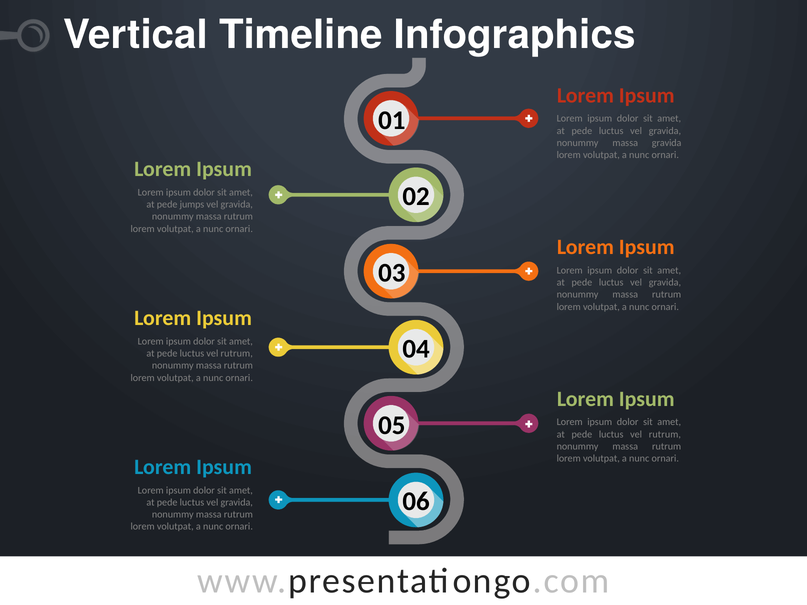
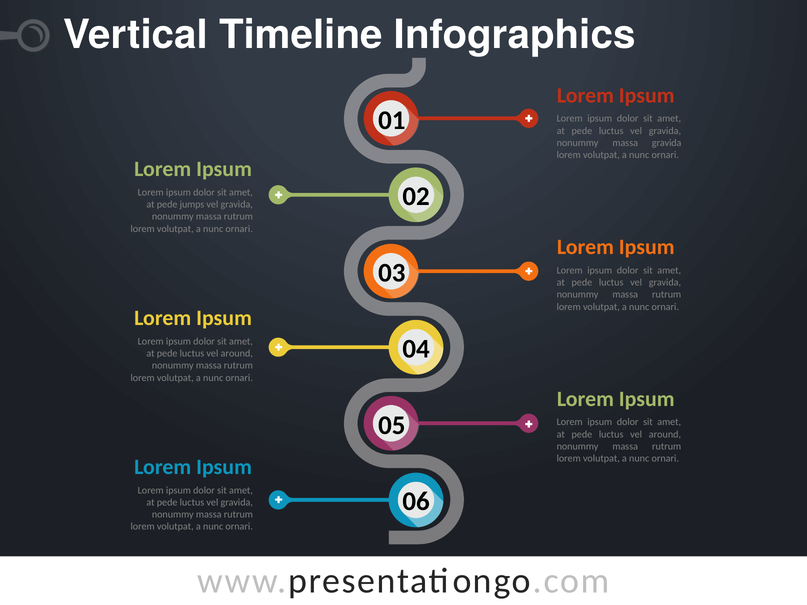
rutrum at (237, 354): rutrum -> around
rutrum at (665, 434): rutrum -> around
